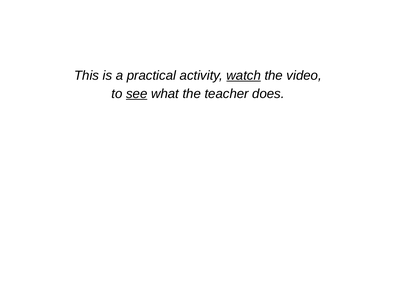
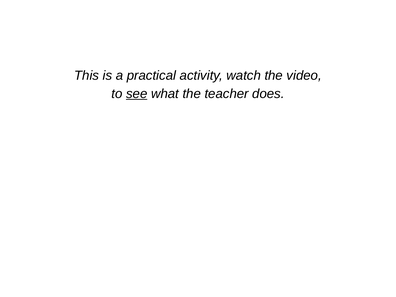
watch underline: present -> none
